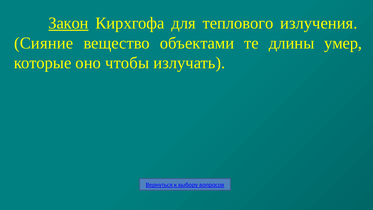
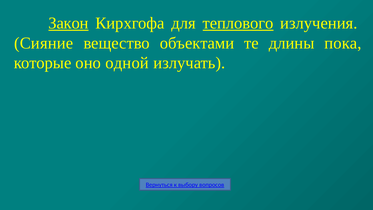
теплового underline: none -> present
умер: умер -> пока
чтобы: чтобы -> одной
